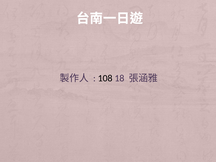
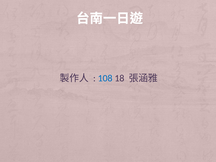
108 colour: black -> blue
